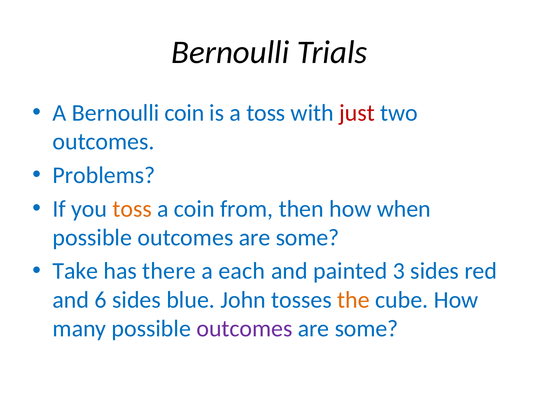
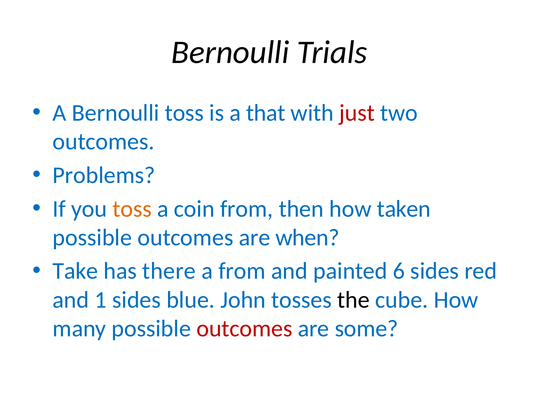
Bernoulli coin: coin -> toss
a toss: toss -> that
when: when -> taken
some at (308, 238): some -> when
a each: each -> from
3: 3 -> 6
6: 6 -> 1
the colour: orange -> black
outcomes at (244, 329) colour: purple -> red
